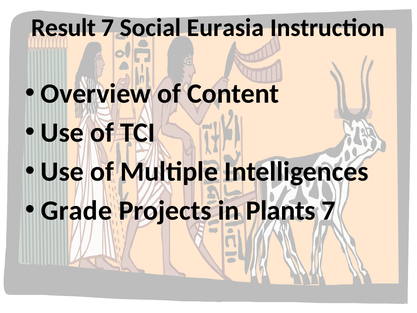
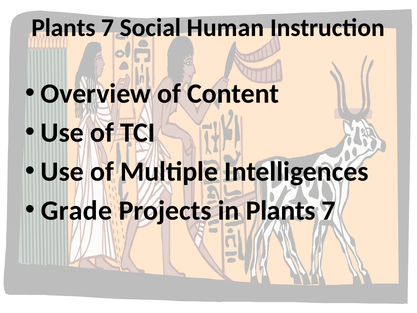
Result at (64, 28): Result -> Plants
Eurasia: Eurasia -> Human
